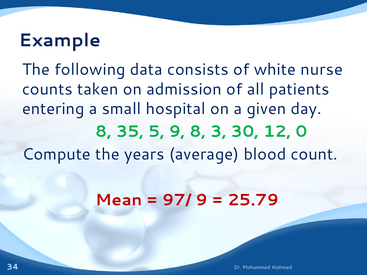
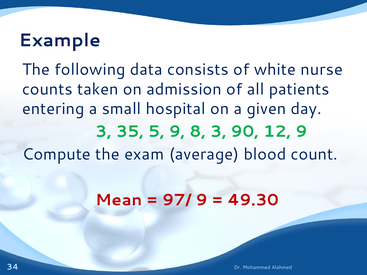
8 at (104, 132): 8 -> 3
30: 30 -> 90
12 0: 0 -> 9
years: years -> exam
25.79: 25.79 -> 49.30
